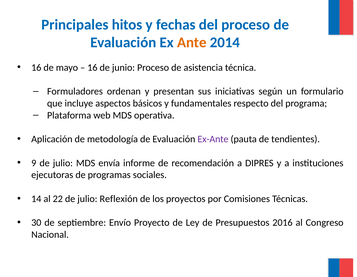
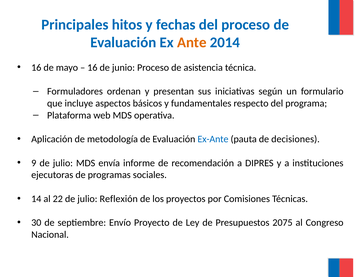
Ex-Ante colour: purple -> blue
tendientes: tendientes -> decisiones
2016: 2016 -> 2075
